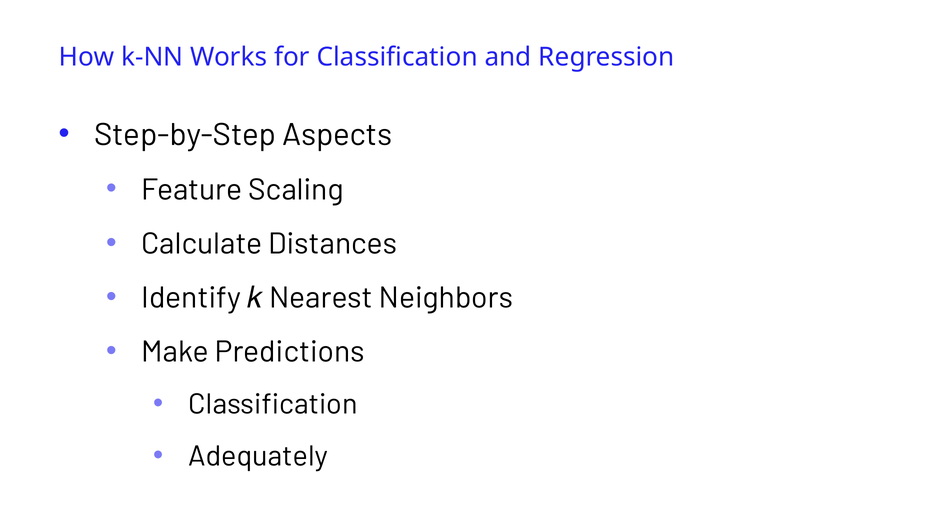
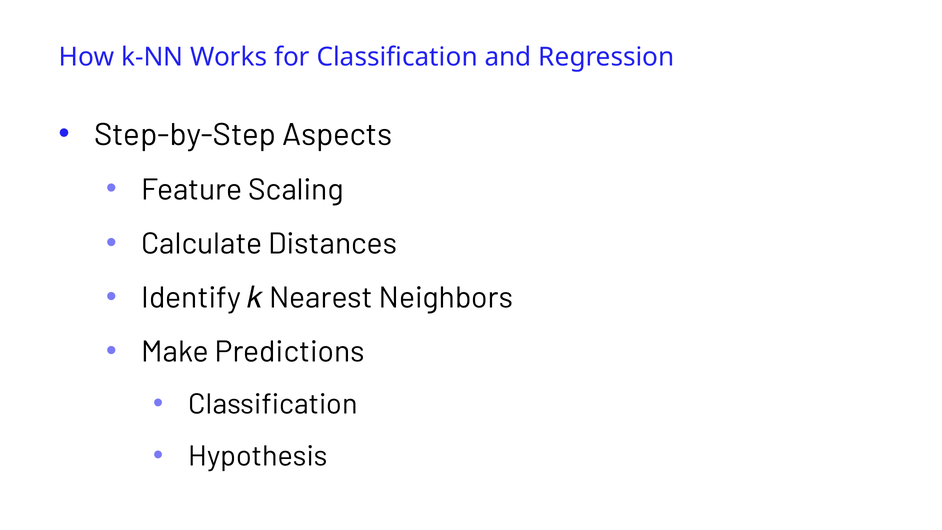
Adequately: Adequately -> Hypothesis
